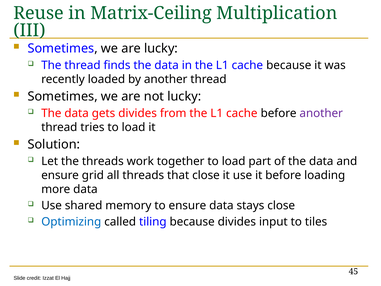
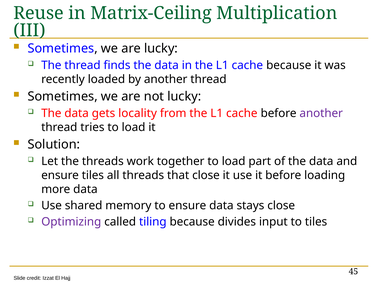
gets divides: divides -> locality
ensure grid: grid -> tiles
Optimizing colour: blue -> purple
